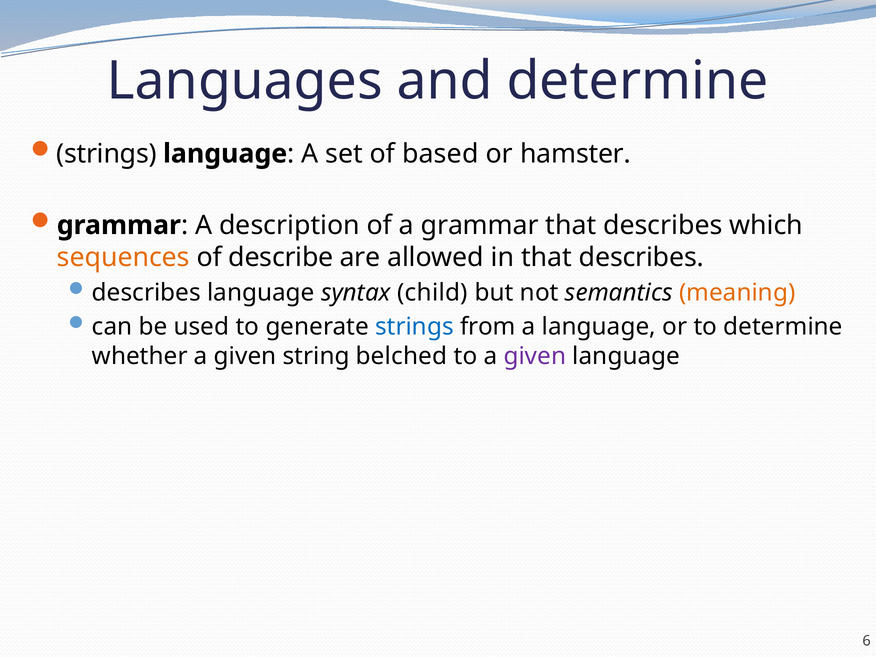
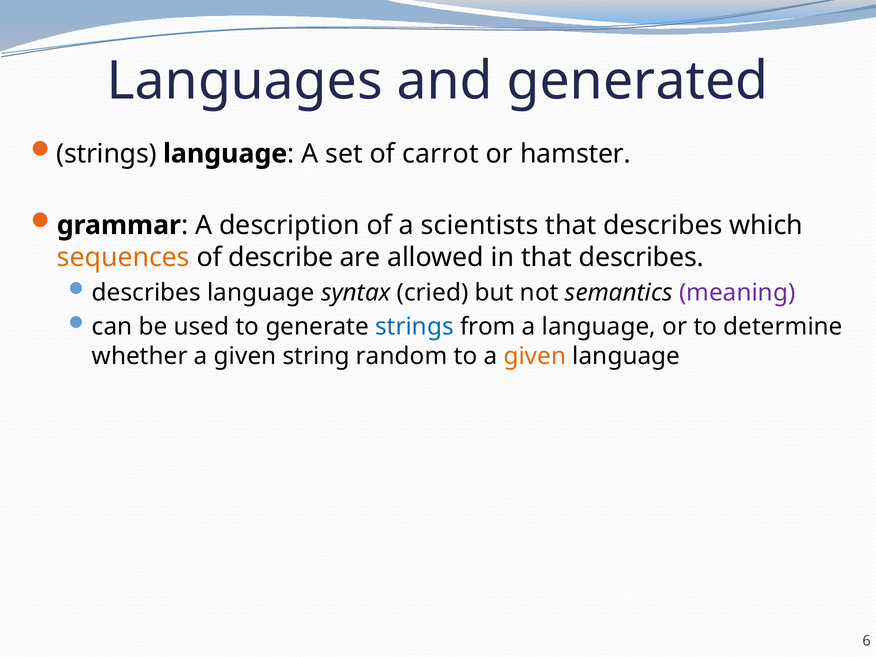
and determine: determine -> generated
based: based -> carrot
a grammar: grammar -> scientists
child: child -> cried
meaning colour: orange -> purple
belched: belched -> random
given at (535, 356) colour: purple -> orange
